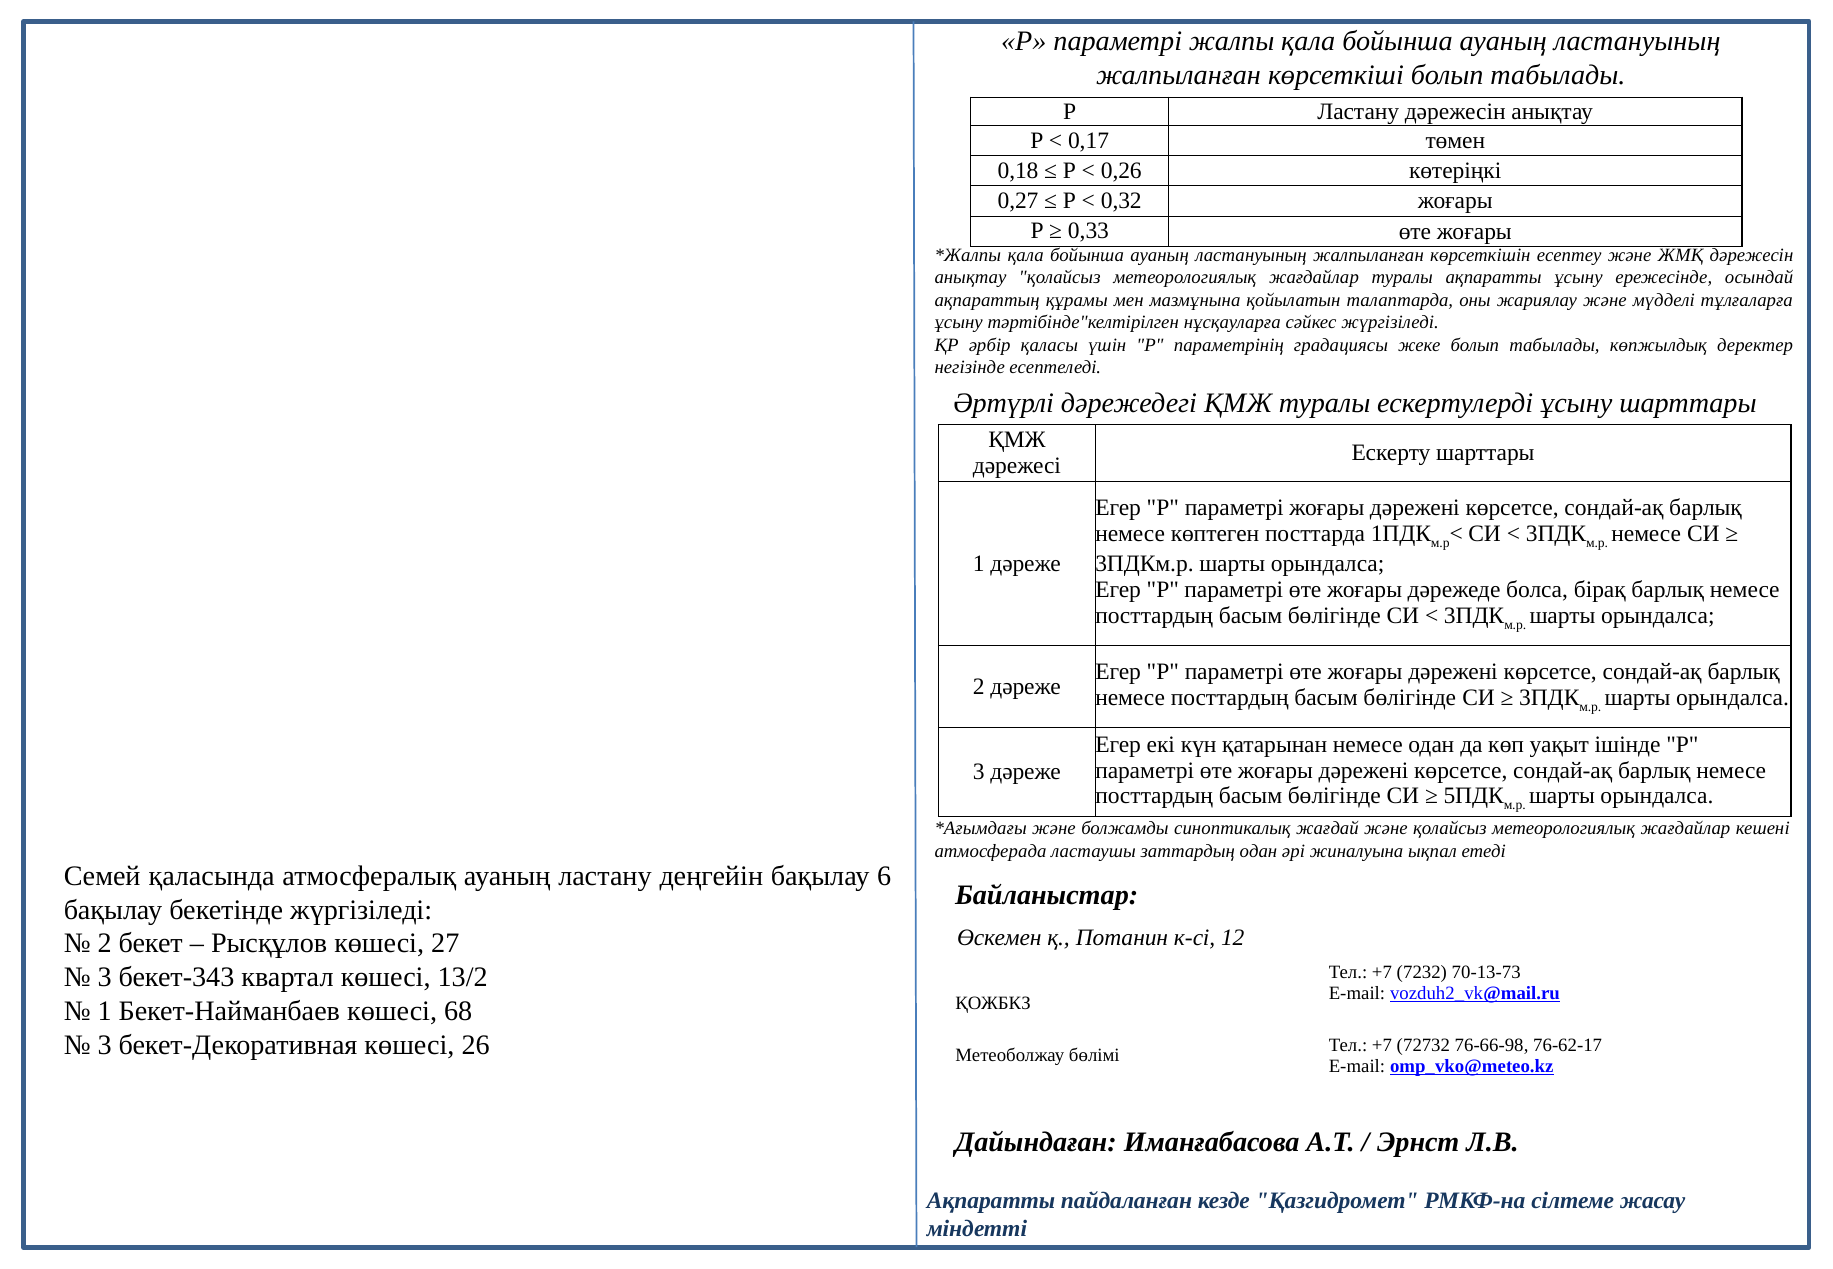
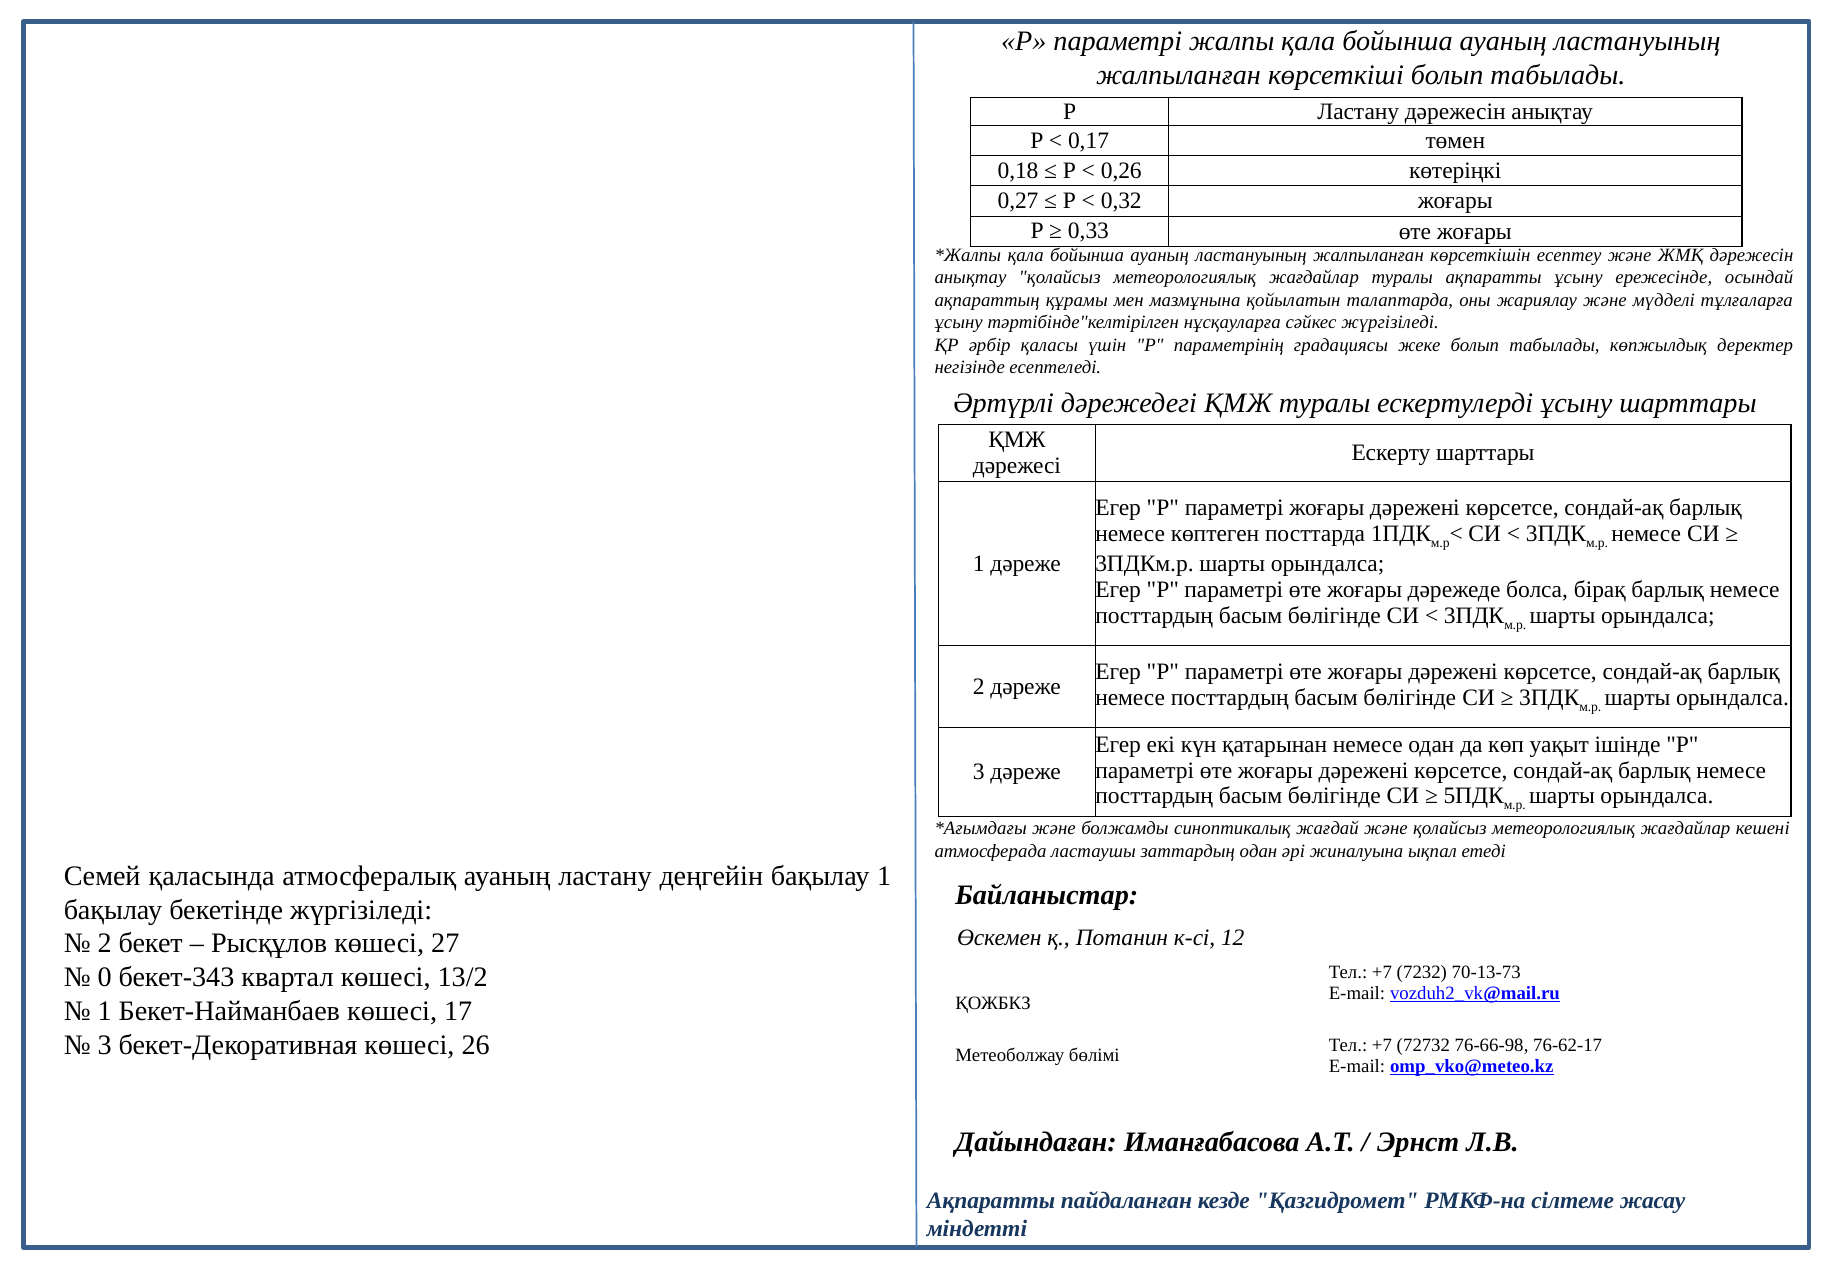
бақылау 6: 6 -> 1
3 at (105, 978): 3 -> 0
68: 68 -> 17
